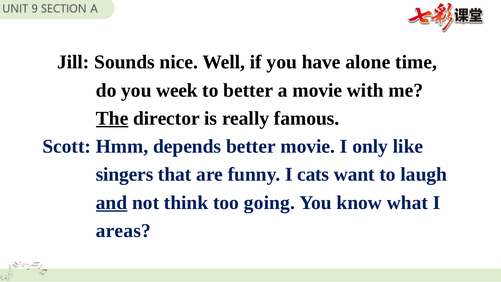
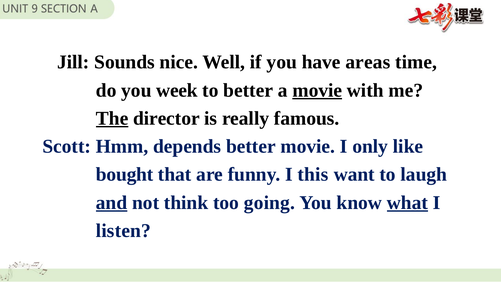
alone: alone -> areas
movie at (317, 90) underline: none -> present
singers: singers -> bought
cats: cats -> this
what underline: none -> present
areas: areas -> listen
